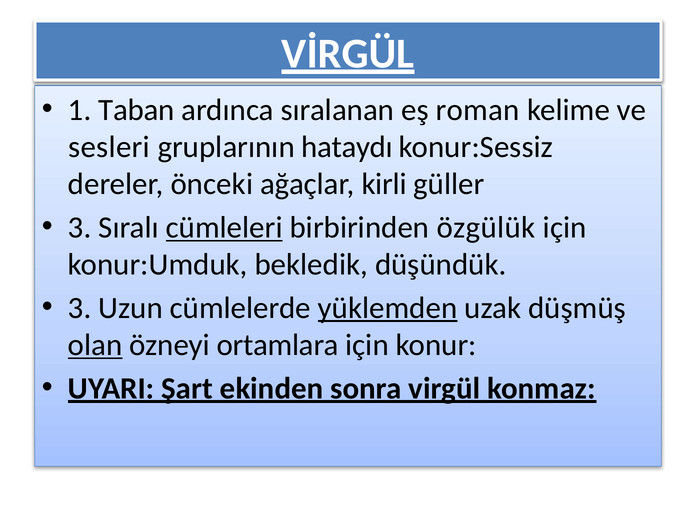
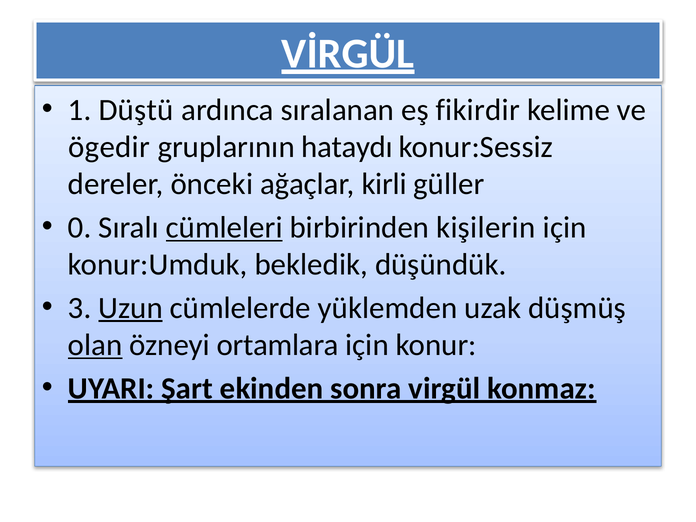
Taban: Taban -> Düştü
roman: roman -> fikirdir
sesleri: sesleri -> ögedir
3 at (80, 227): 3 -> 0
özgülük: özgülük -> kişilerin
Uzun underline: none -> present
yüklemden underline: present -> none
